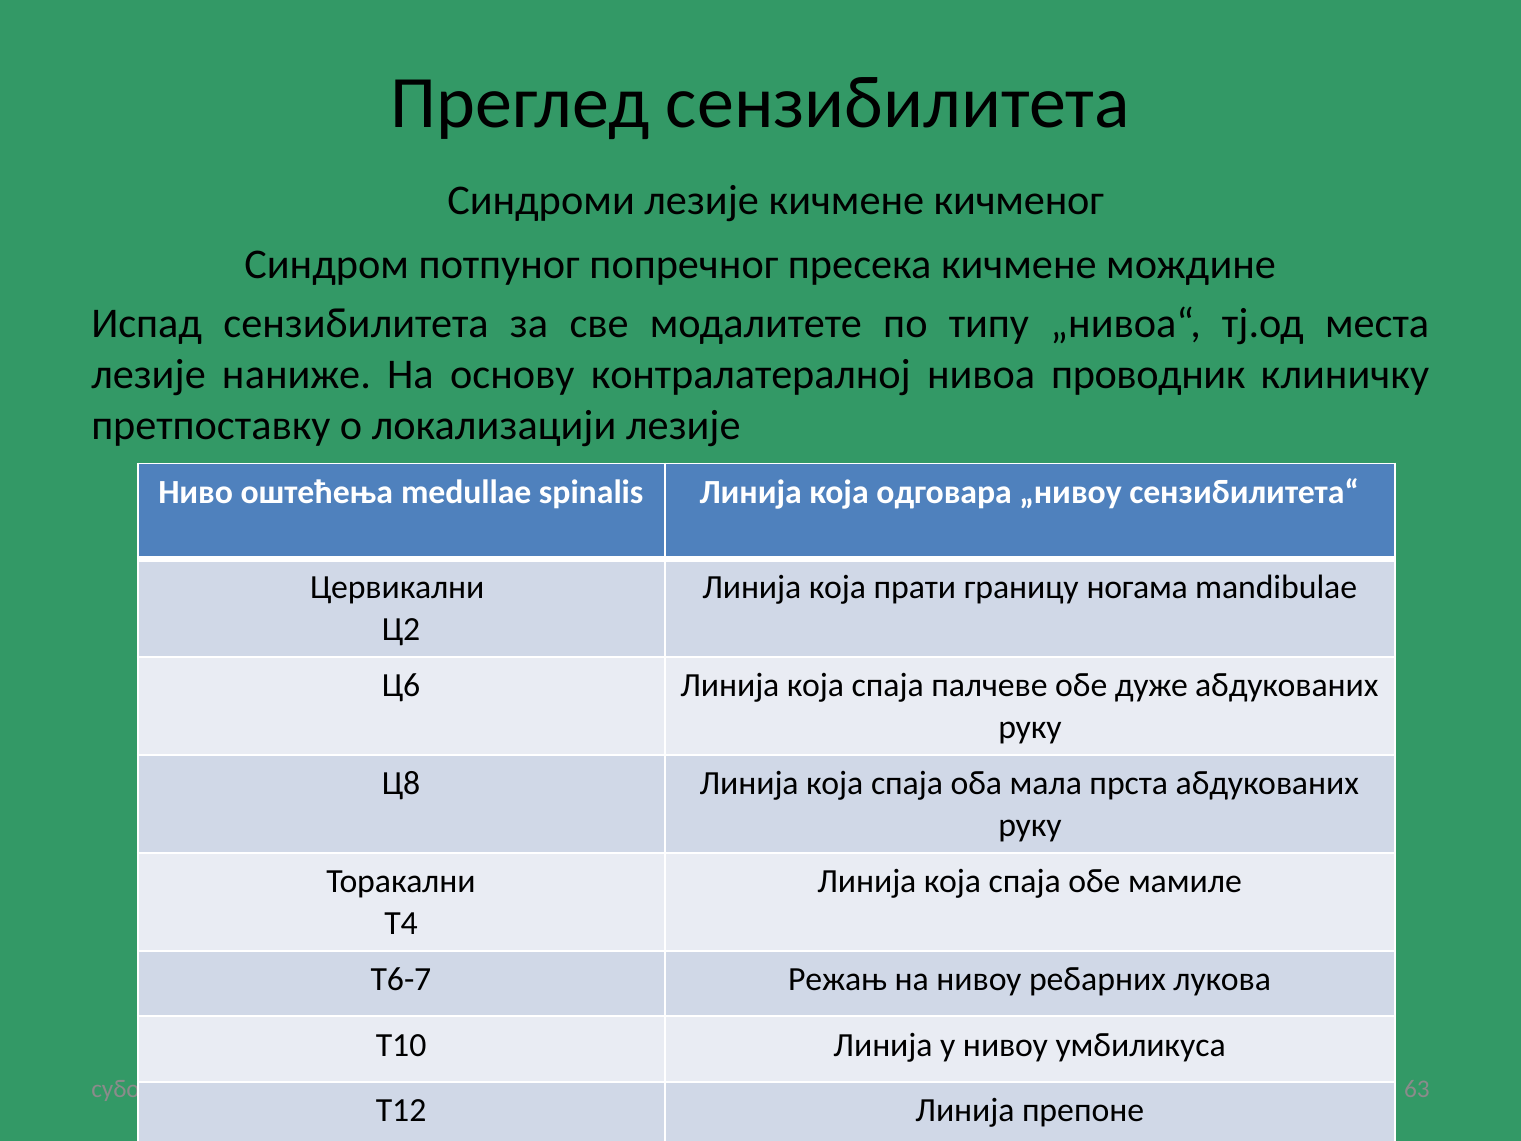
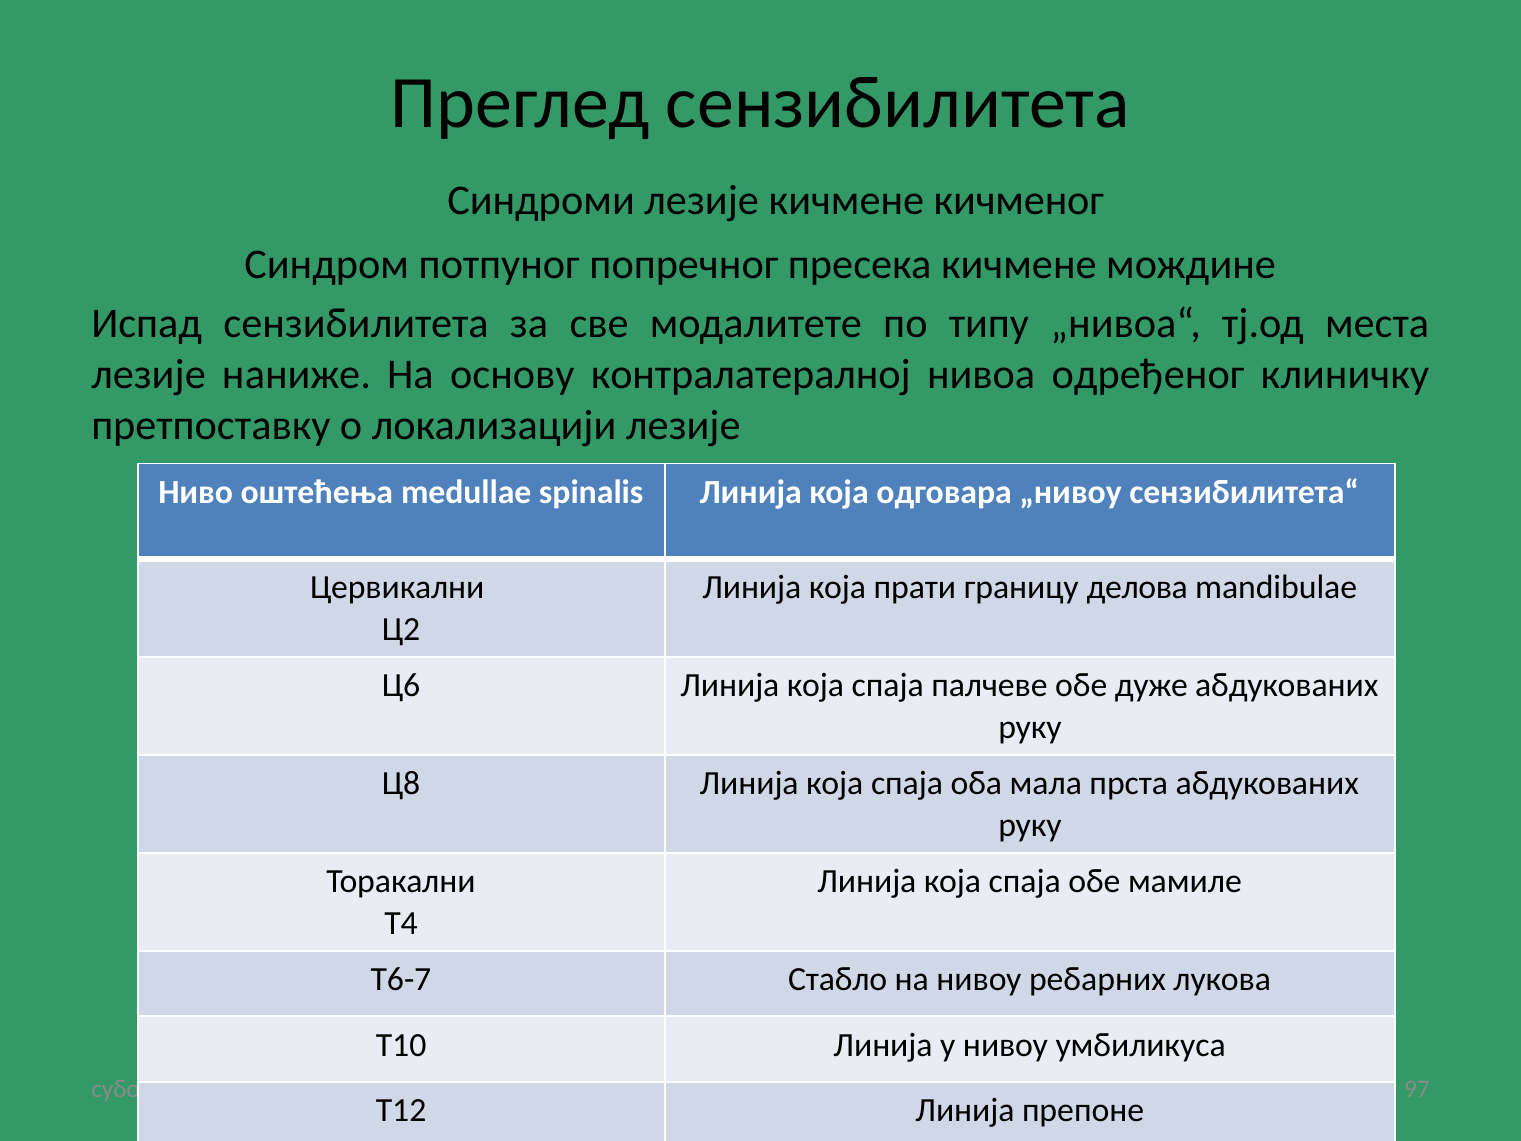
проводник: проводник -> одређеног
ногама: ногама -> делова
Режањ: Режањ -> Стабло
63: 63 -> 97
